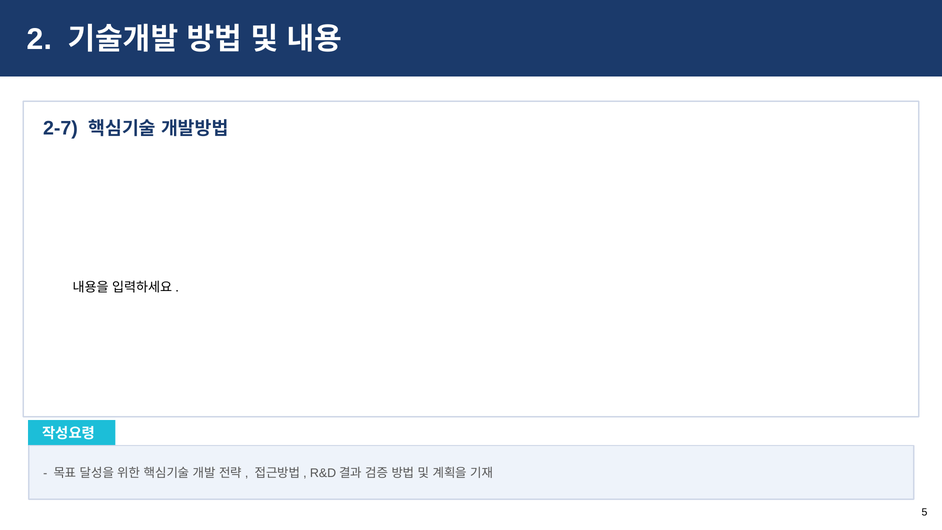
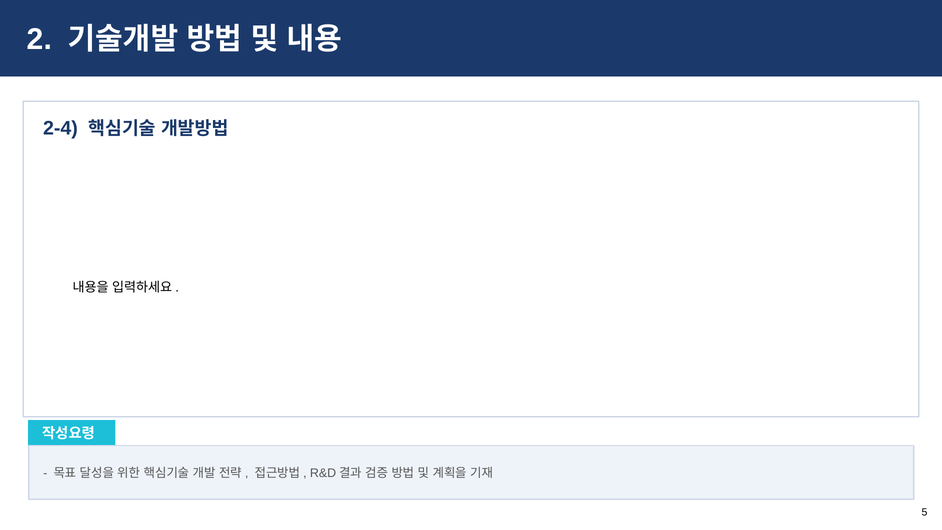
2-7: 2-7 -> 2-4
